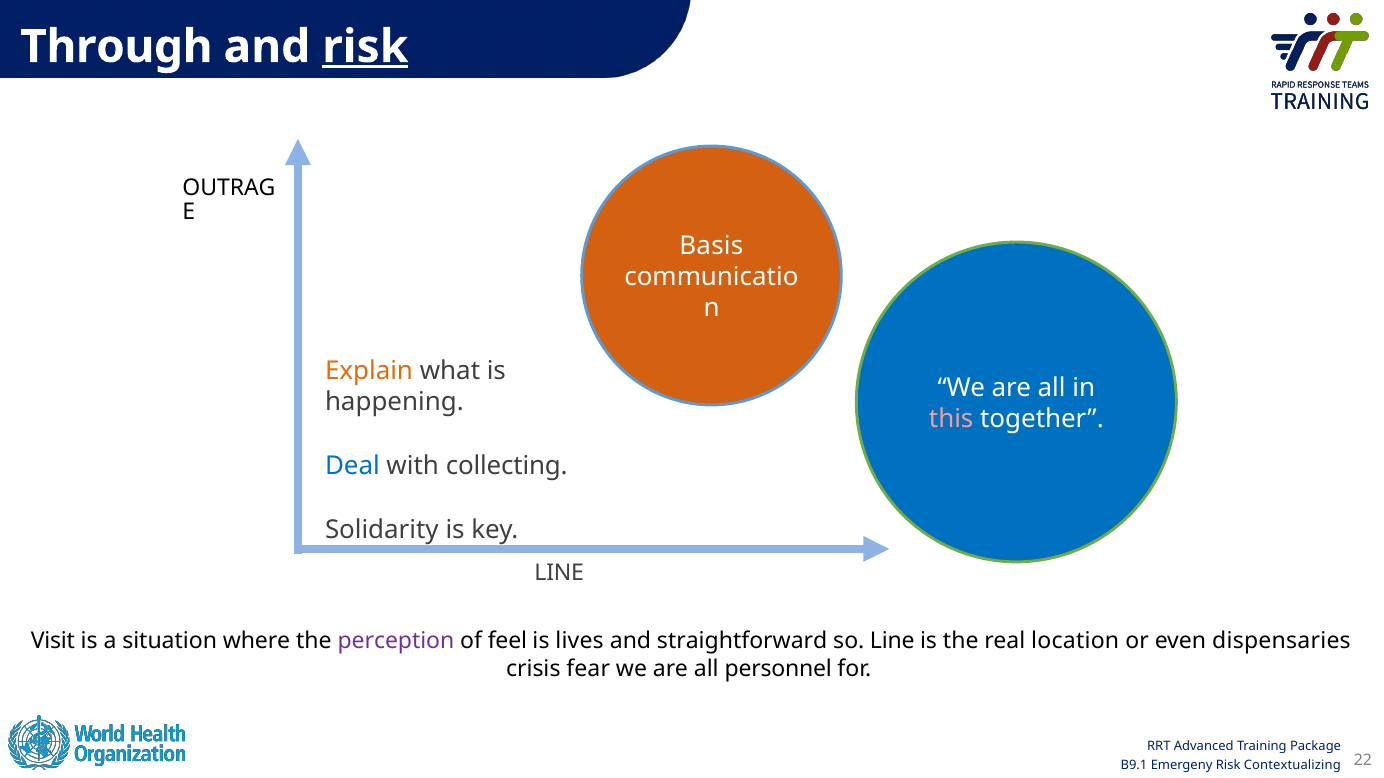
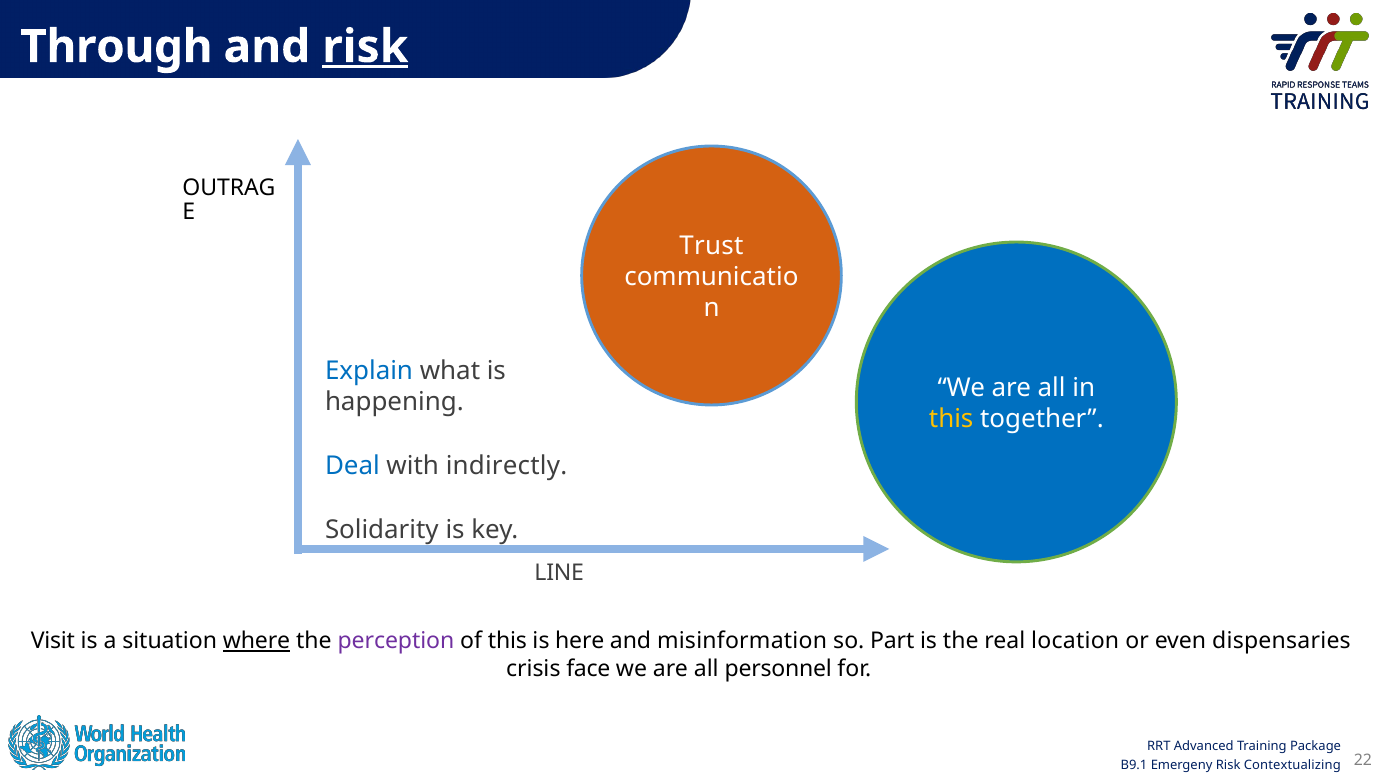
Basis: Basis -> Trust
Explain colour: orange -> blue
this at (951, 420) colour: pink -> yellow
collecting: collecting -> indirectly
where underline: none -> present
of feel: feel -> this
lives: lives -> here
straightforward: straightforward -> misinformation
so Line: Line -> Part
fear: fear -> face
